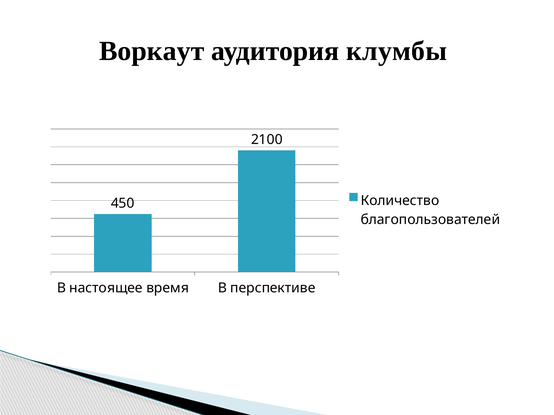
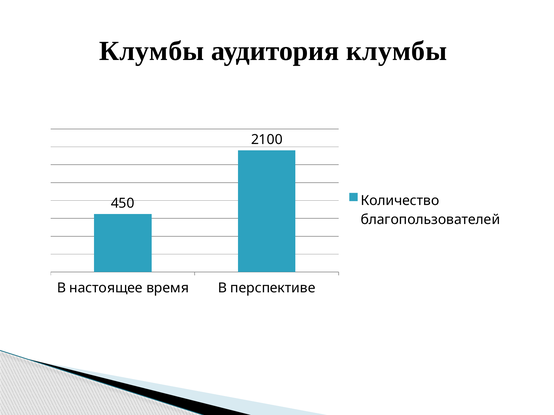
Воркаут at (152, 51): Воркаут -> Клумбы
